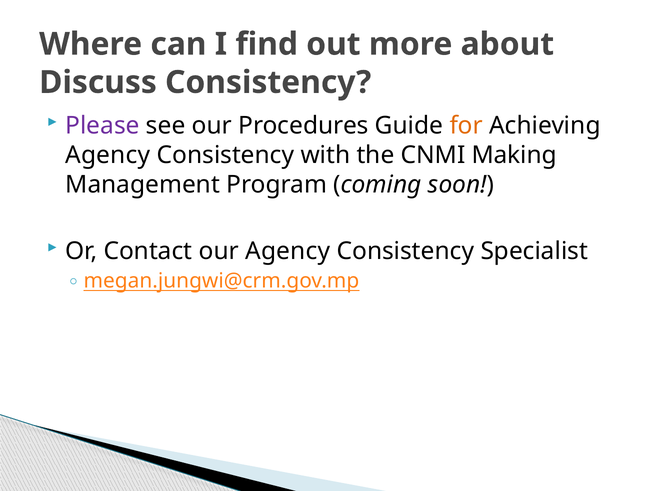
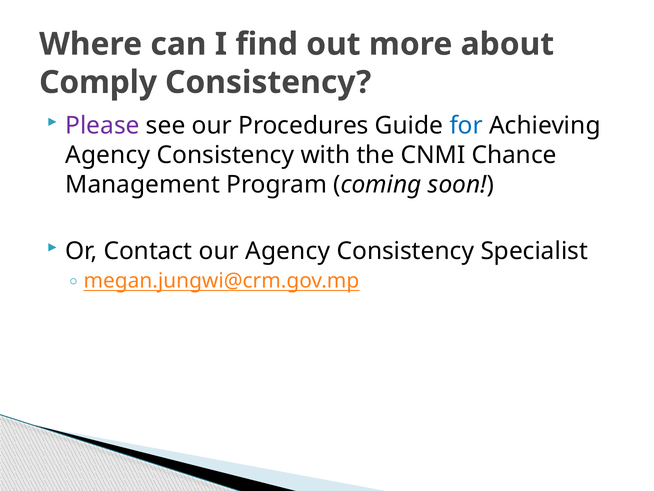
Discuss: Discuss -> Comply
for colour: orange -> blue
Making: Making -> Chance
